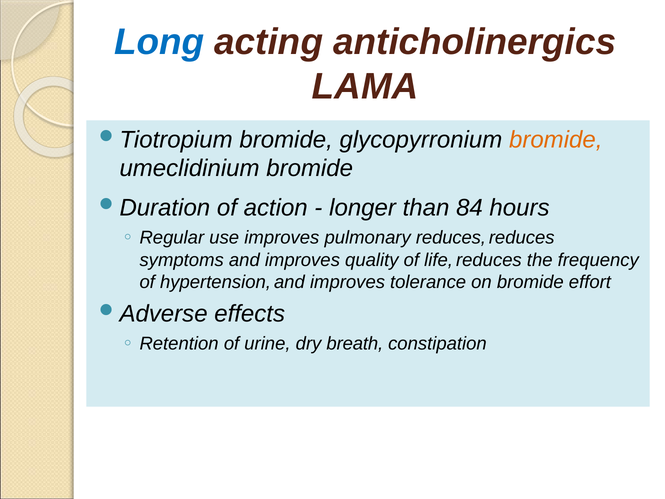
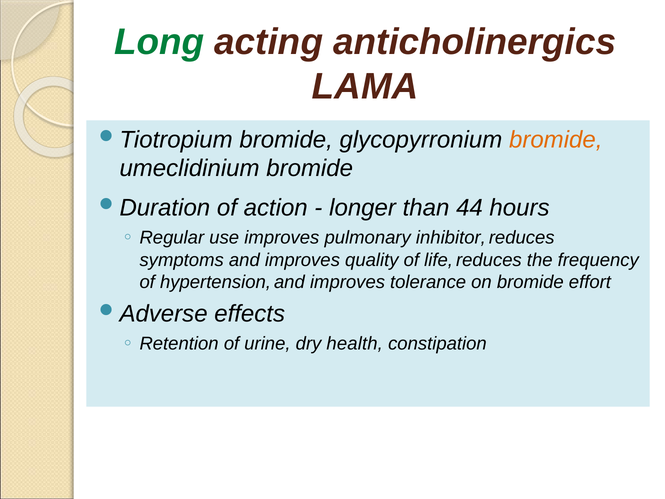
Long colour: blue -> green
84: 84 -> 44
pulmonary reduces: reduces -> inhibitor
breath: breath -> health
